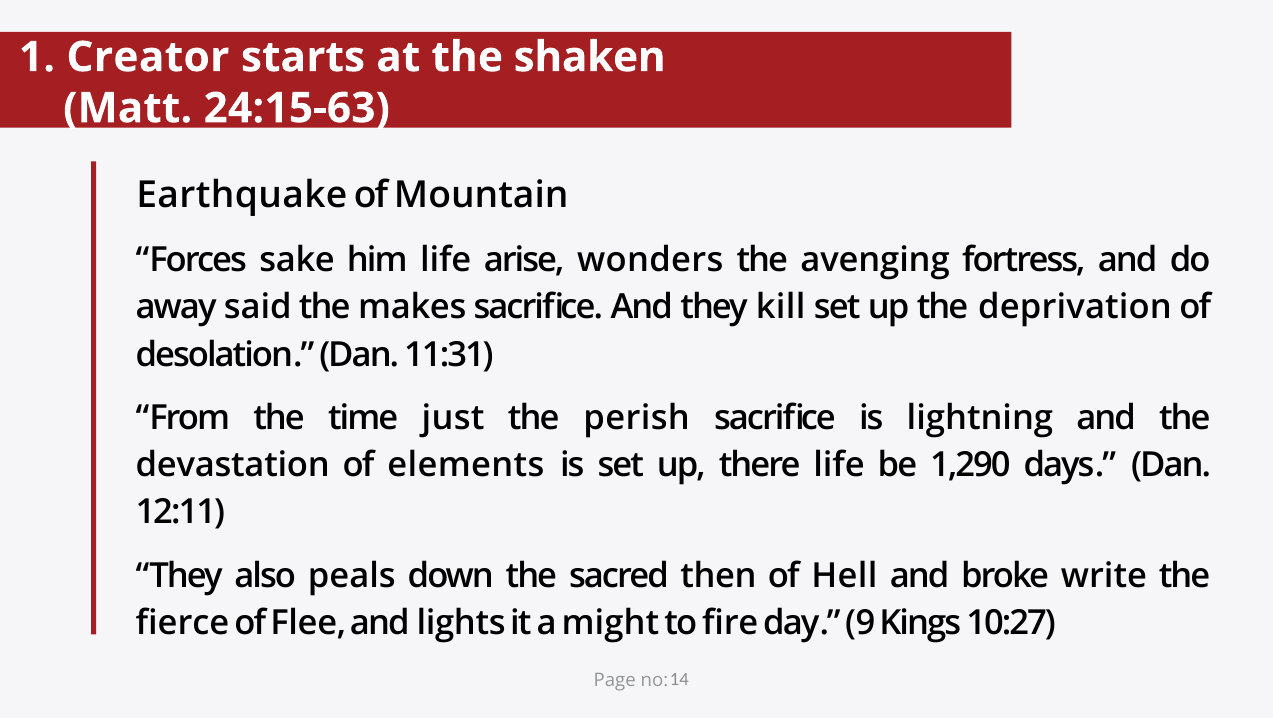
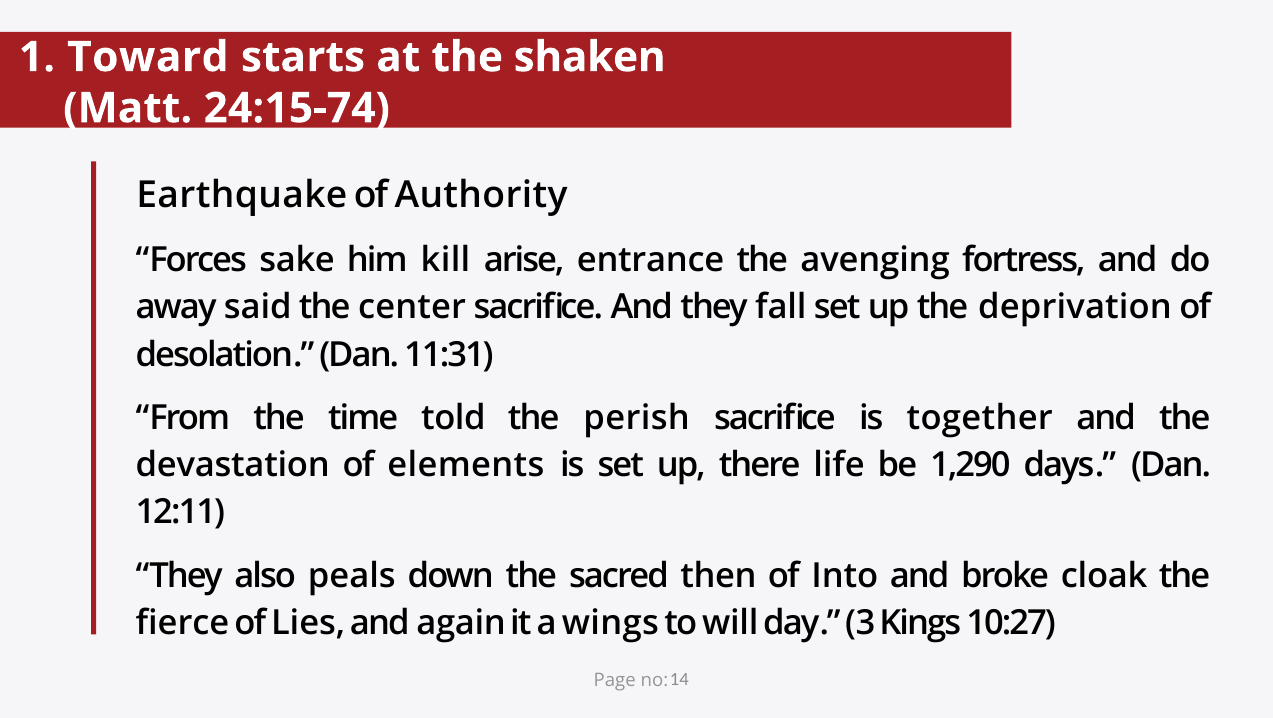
Creator: Creator -> Toward
24:15-63: 24:15-63 -> 24:15-74
Mountain: Mountain -> Authority
him life: life -> kill
wonders: wonders -> entrance
makes: makes -> center
kill: kill -> fall
just: just -> told
lightning: lightning -> together
Hell: Hell -> Into
write: write -> cloak
Flee: Flee -> Lies
lights: lights -> again
might: might -> wings
fire: fire -> will
9: 9 -> 3
